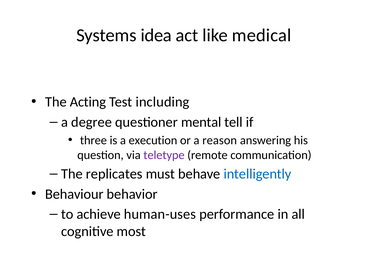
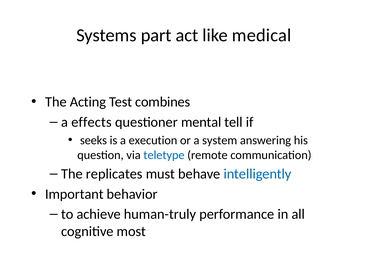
idea: idea -> part
including: including -> combines
degree: degree -> effects
three: three -> seeks
reason: reason -> system
teletype colour: purple -> blue
Behaviour: Behaviour -> Important
human-uses: human-uses -> human-truly
